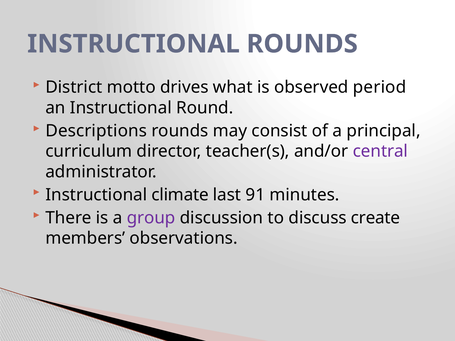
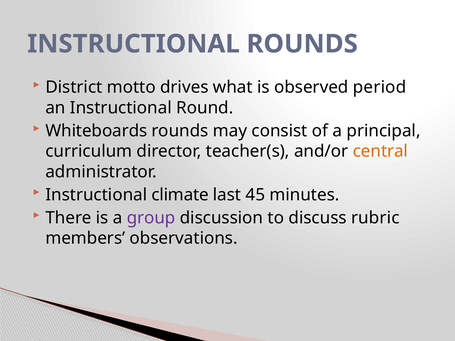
Descriptions: Descriptions -> Whiteboards
central colour: purple -> orange
91: 91 -> 45
create: create -> rubric
